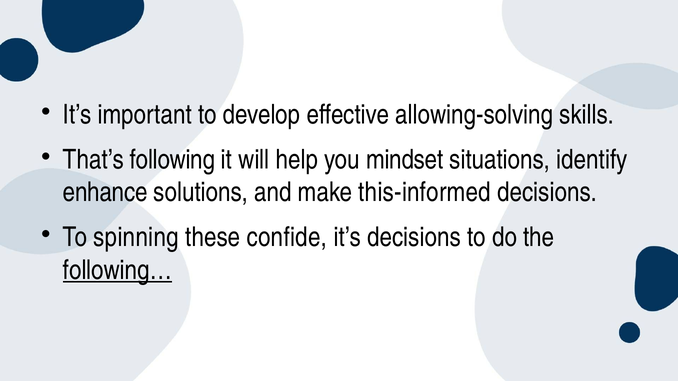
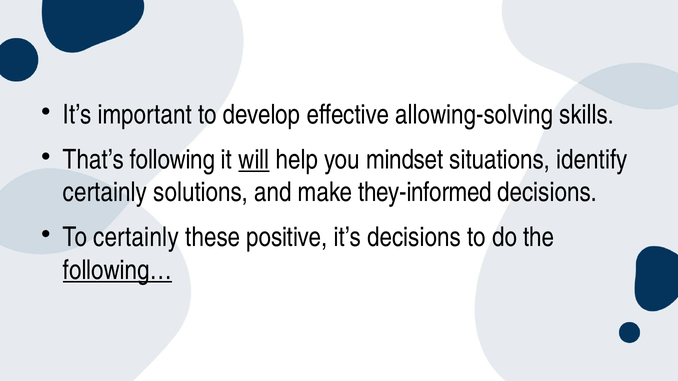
will underline: none -> present
enhance at (105, 193): enhance -> certainly
this-informed: this-informed -> they-informed
To spinning: spinning -> certainly
confide: confide -> positive
